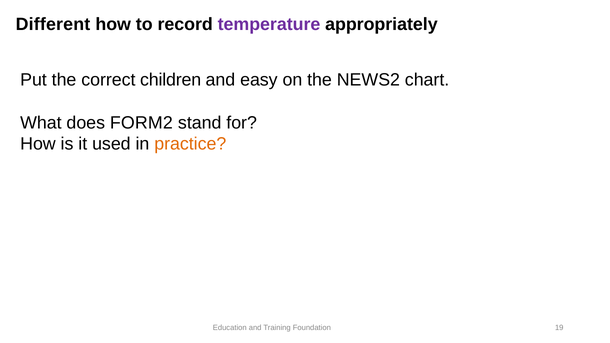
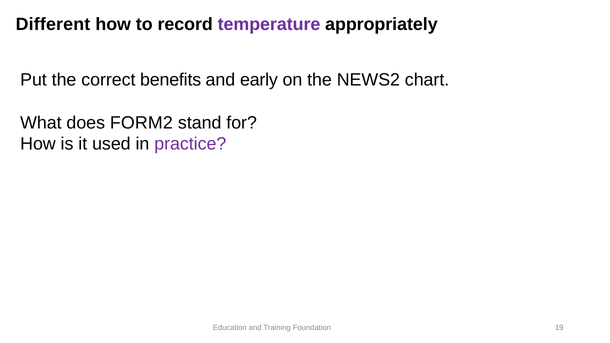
children: children -> benefits
easy: easy -> early
practice colour: orange -> purple
